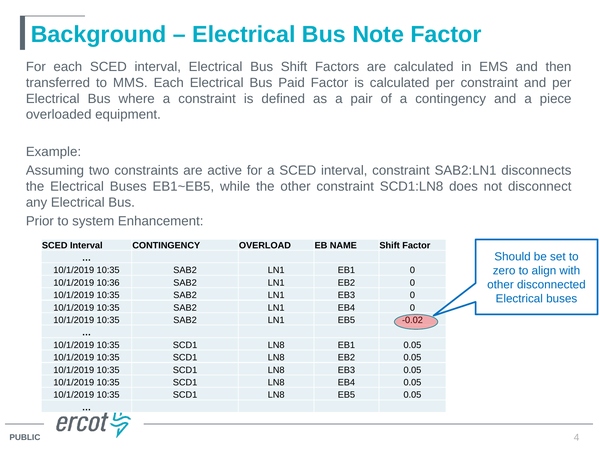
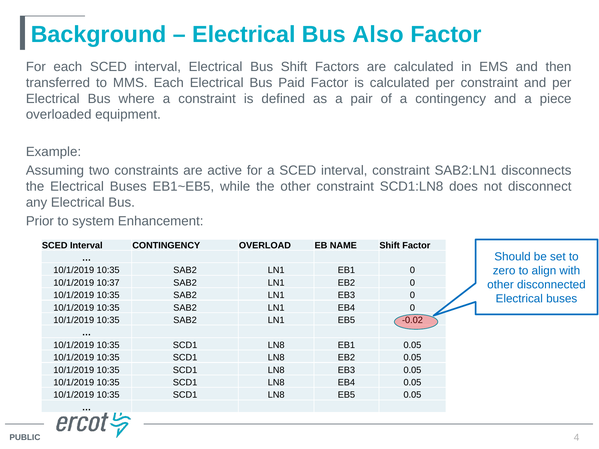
Note: Note -> Also
10:36: 10:36 -> 10:37
